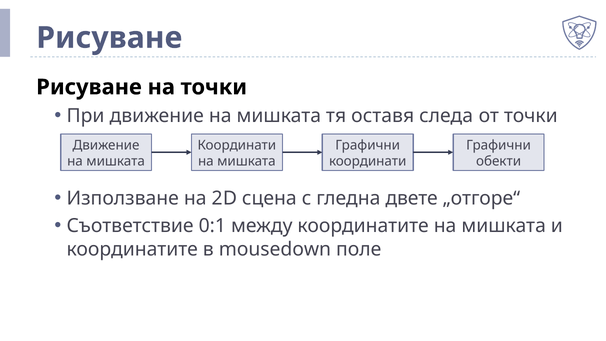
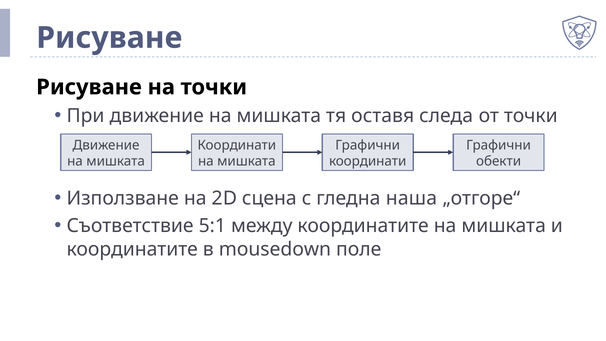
двете: двете -> наша
0:1: 0:1 -> 5:1
